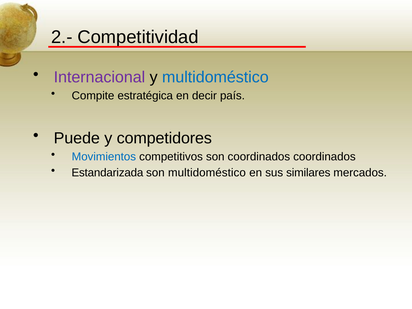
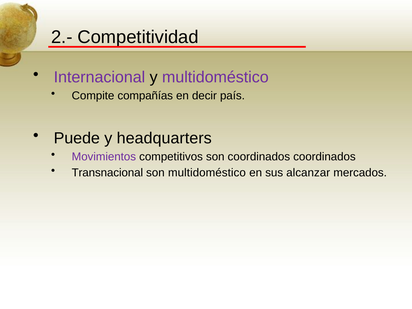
multidoméstico at (215, 77) colour: blue -> purple
estratégica: estratégica -> compañías
competidores: competidores -> headquarters
Movimientos colour: blue -> purple
Estandarizada: Estandarizada -> Transnacional
similares: similares -> alcanzar
